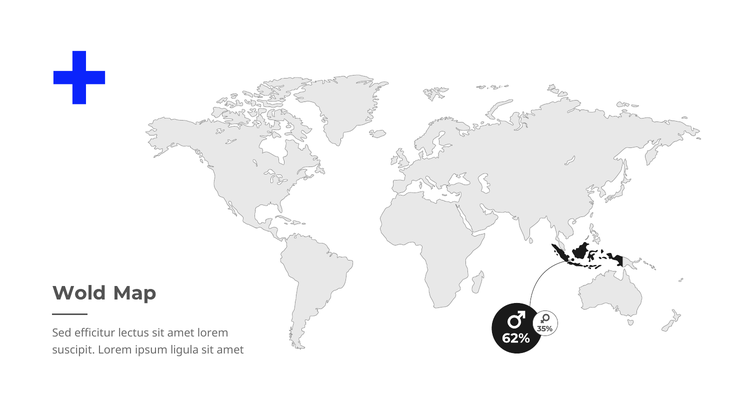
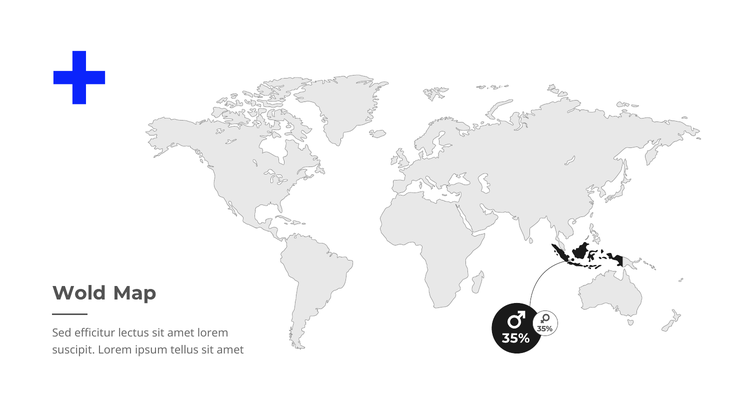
62% at (516, 338): 62% -> 35%
ligula: ligula -> tellus
